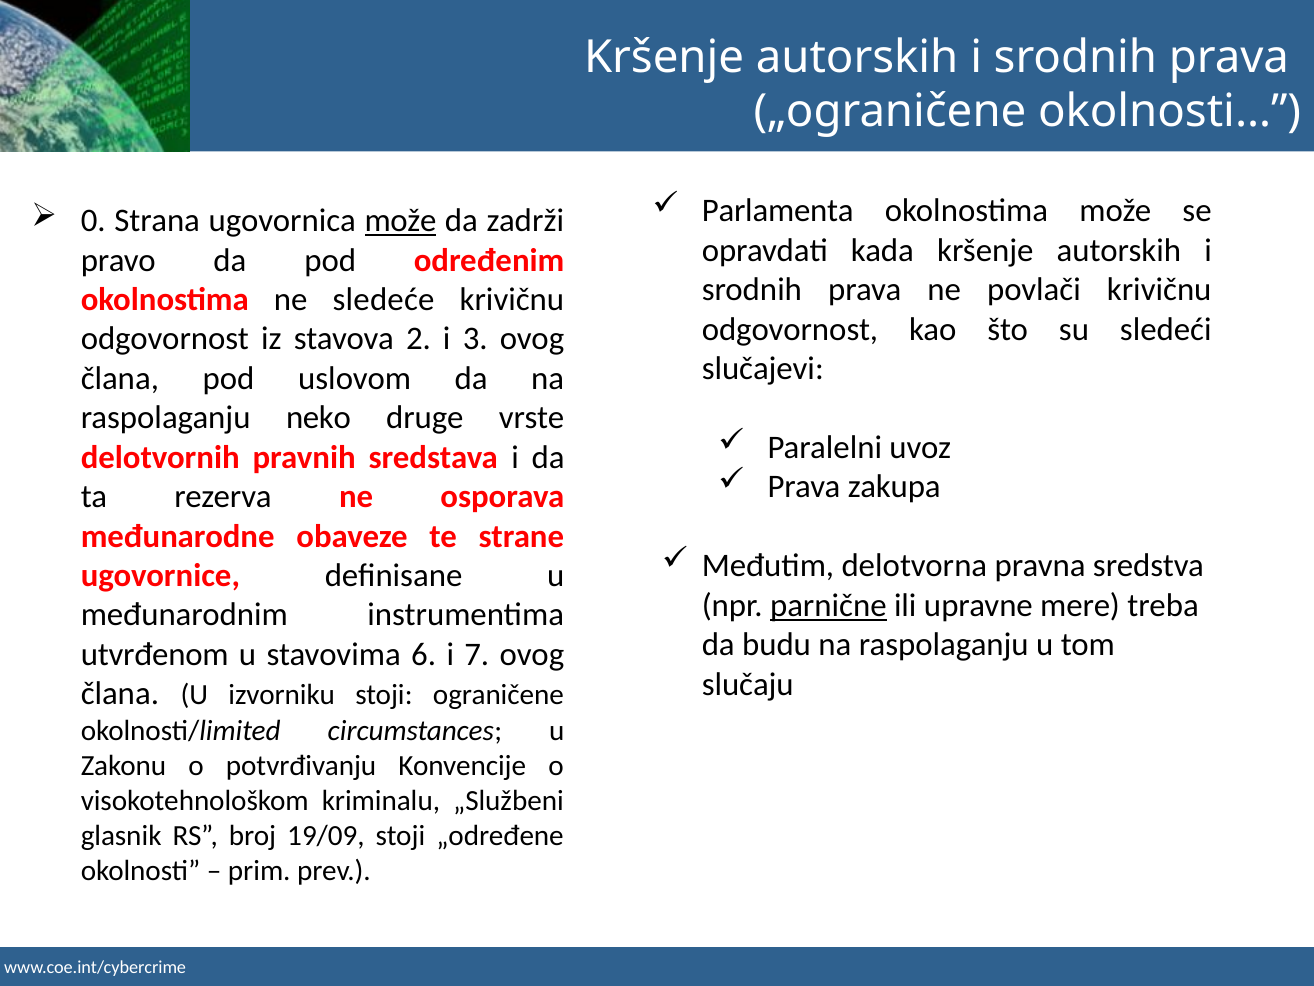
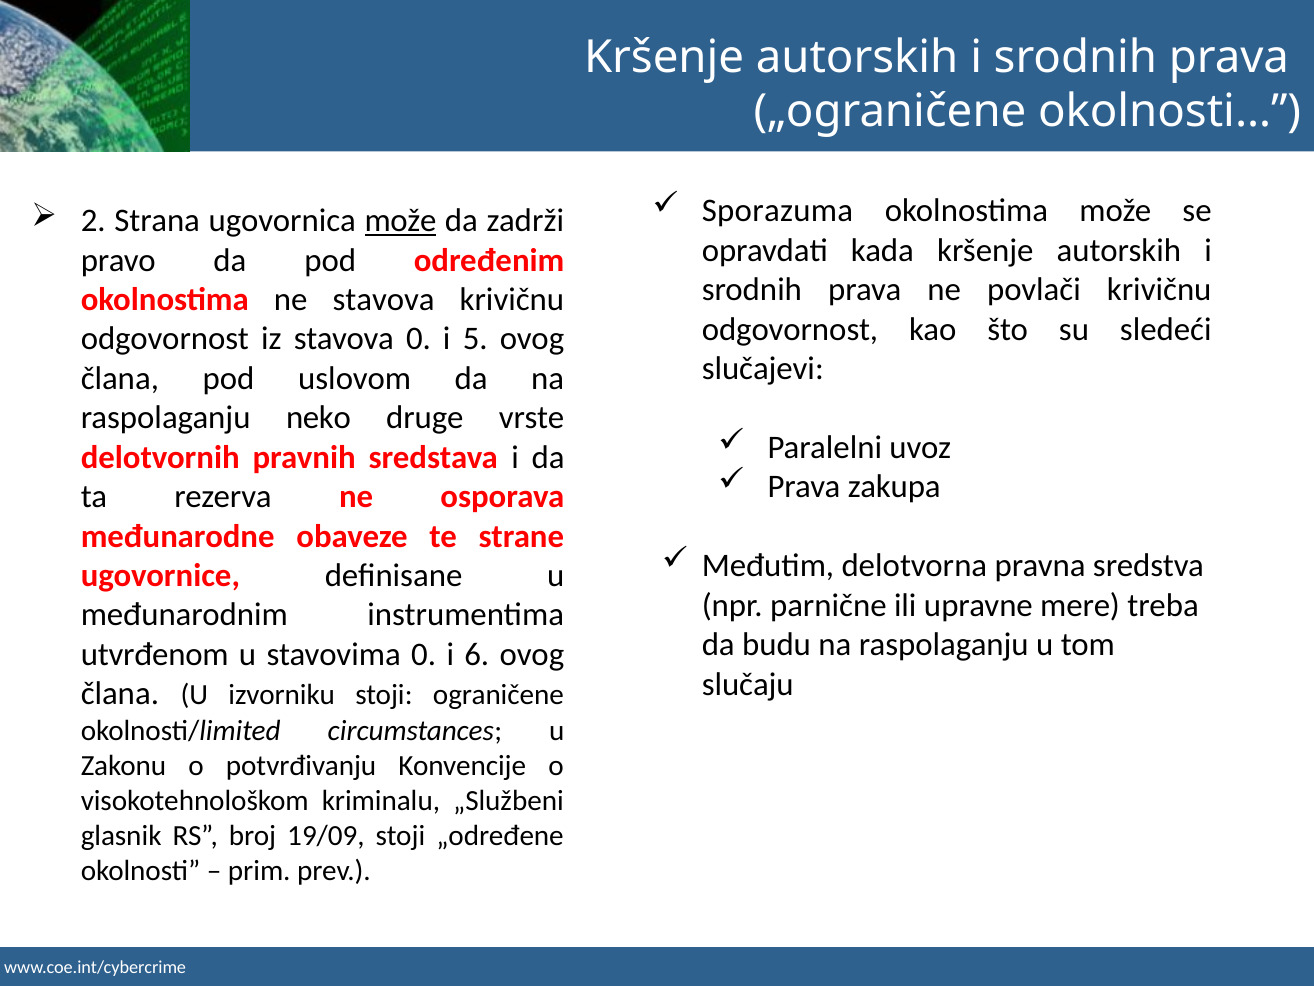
Parlamenta: Parlamenta -> Sporazuma
0: 0 -> 2
ne sledeće: sledeće -> stavova
stavova 2: 2 -> 0
3: 3 -> 5
parnične underline: present -> none
stavovima 6: 6 -> 0
7: 7 -> 6
